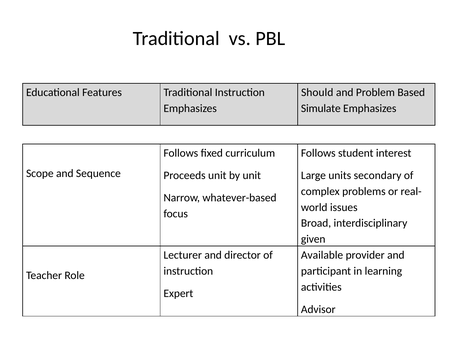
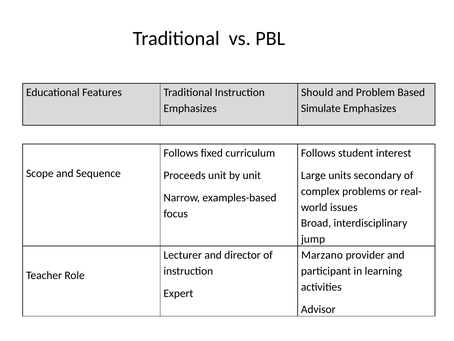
whatever-based: whatever-based -> examples-based
given: given -> jump
Available: Available -> Marzano
